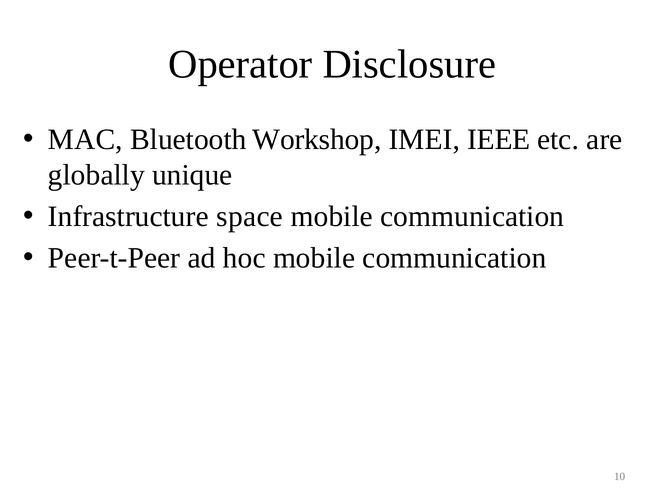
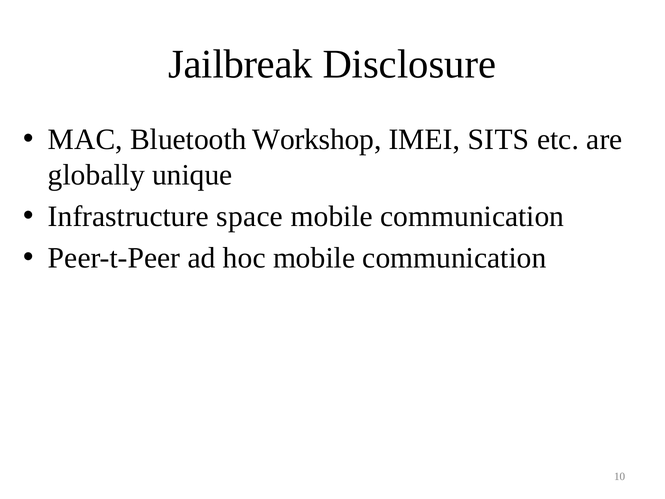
Operator: Operator -> Jailbreak
IEEE: IEEE -> SITS
